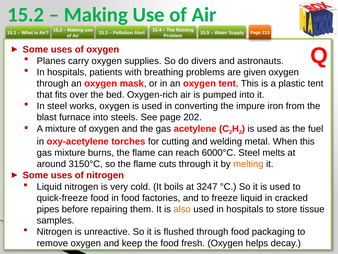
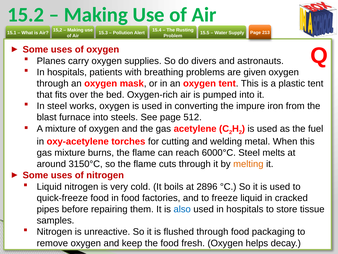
202: 202 -> 512
3247: 3247 -> 2896
also colour: orange -> blue
